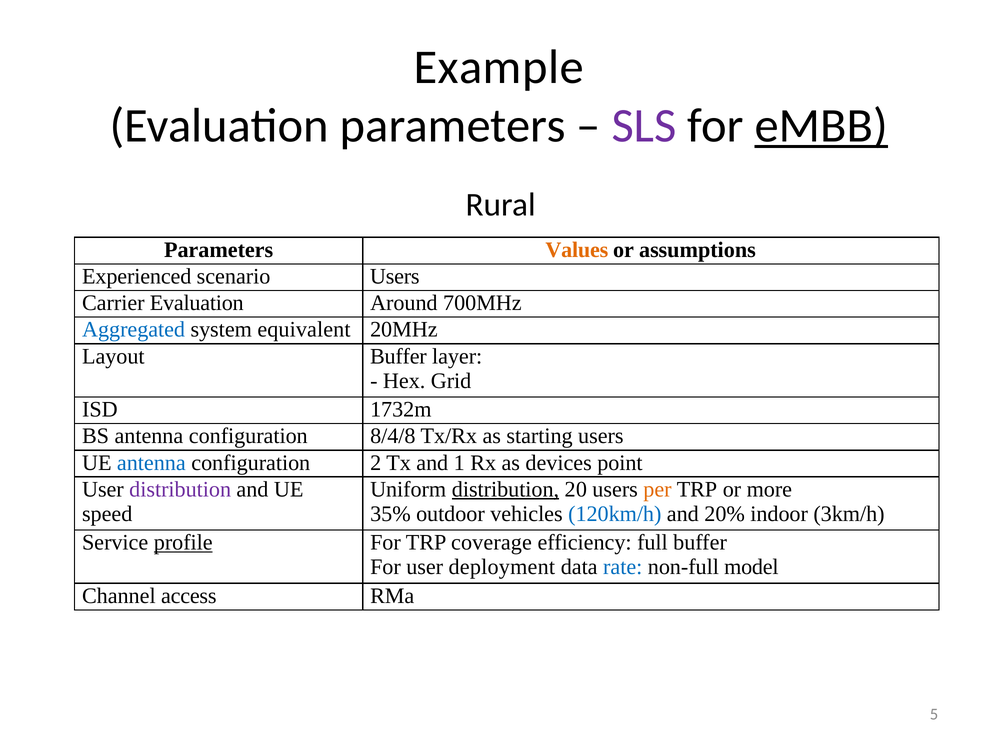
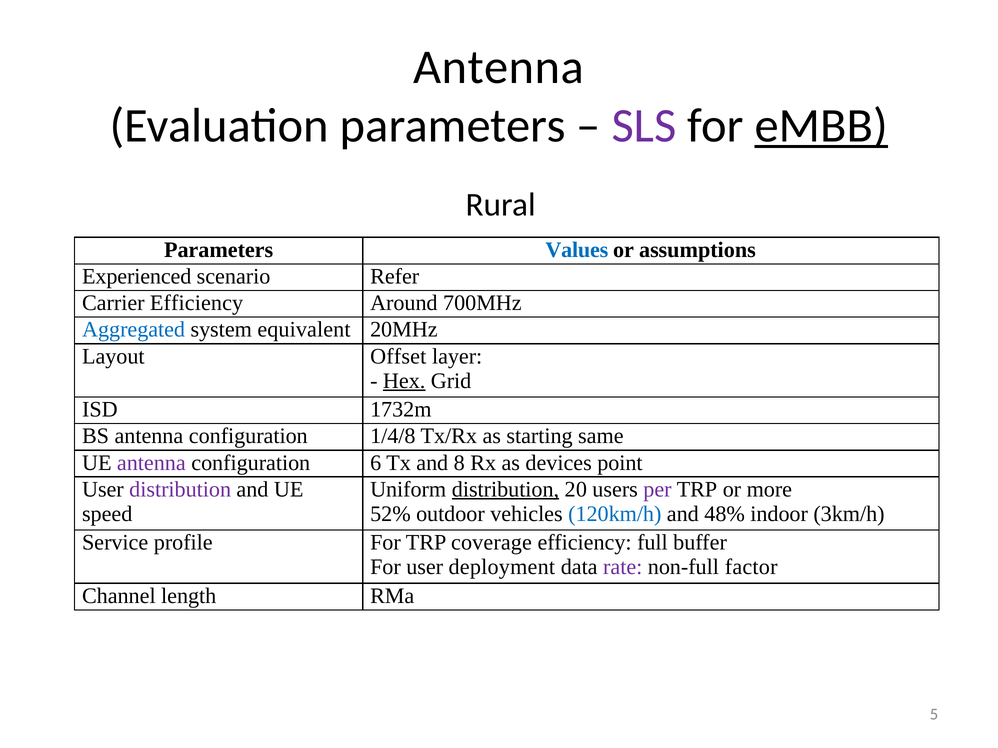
Example at (499, 67): Example -> Antenna
Values colour: orange -> blue
scenario Users: Users -> Refer
Carrier Evaluation: Evaluation -> Efficiency
Layout Buffer: Buffer -> Offset
Hex underline: none -> present
8/4/8: 8/4/8 -> 1/4/8
starting users: users -> same
antenna at (151, 463) colour: blue -> purple
2: 2 -> 6
1: 1 -> 8
per colour: orange -> purple
35%: 35% -> 52%
20%: 20% -> 48%
profile underline: present -> none
rate colour: blue -> purple
model: model -> factor
access: access -> length
